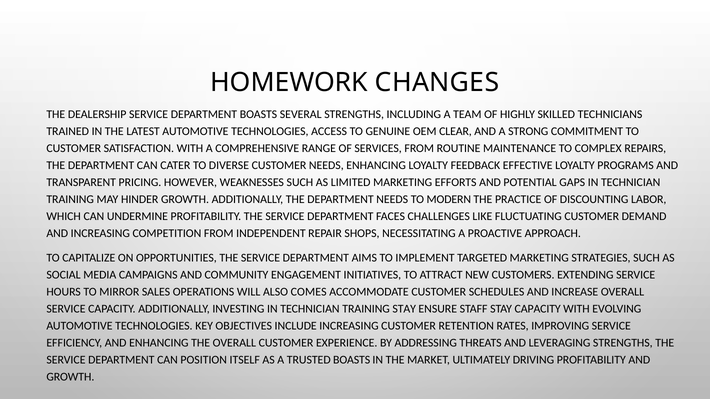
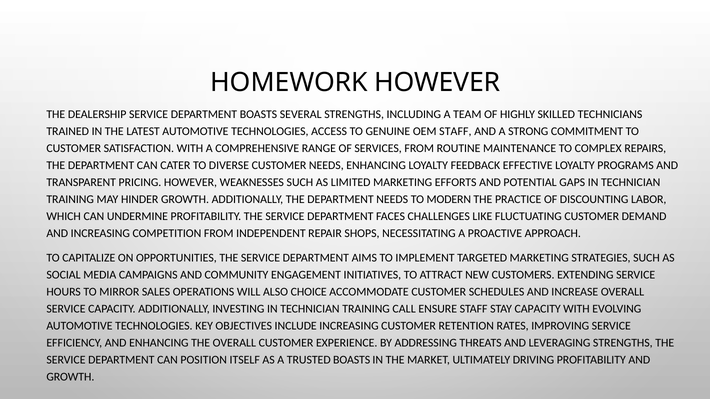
HOMEWORK CHANGES: CHANGES -> HOWEVER
OEM CLEAR: CLEAR -> STAFF
COMES: COMES -> CHOICE
TRAINING STAY: STAY -> CALL
